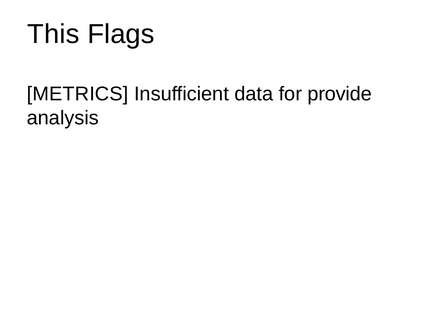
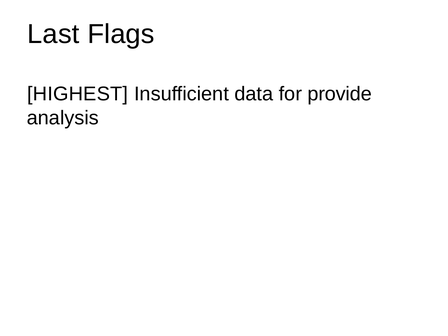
This: This -> Last
METRICS: METRICS -> HIGHEST
